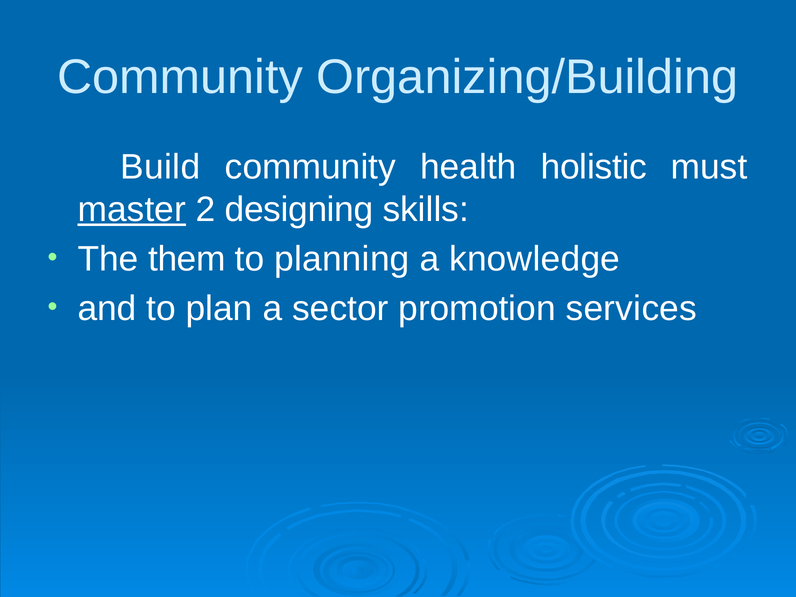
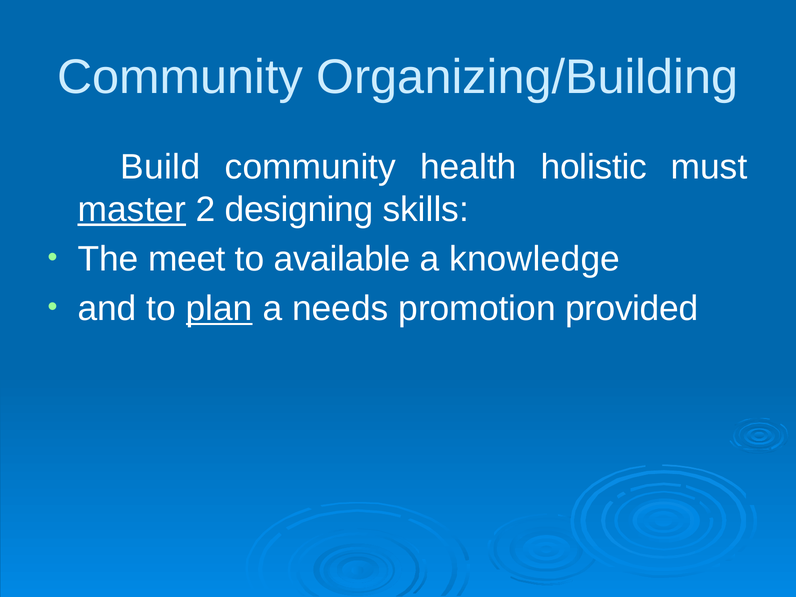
them: them -> meet
planning: planning -> available
plan underline: none -> present
sector: sector -> needs
services: services -> provided
